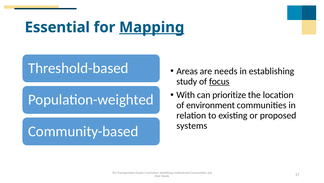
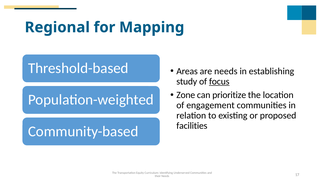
Essential: Essential -> Regional
Mapping underline: present -> none
With: With -> Zone
environment: environment -> engagement
systems: systems -> facilities
